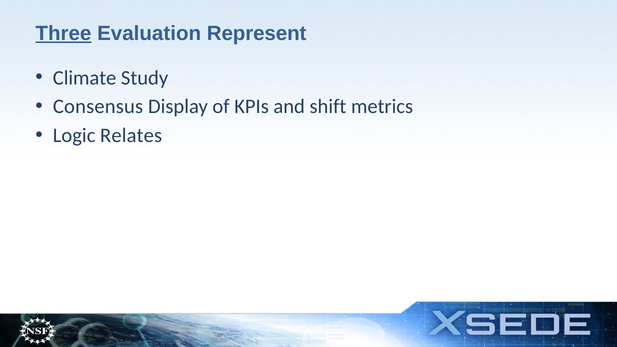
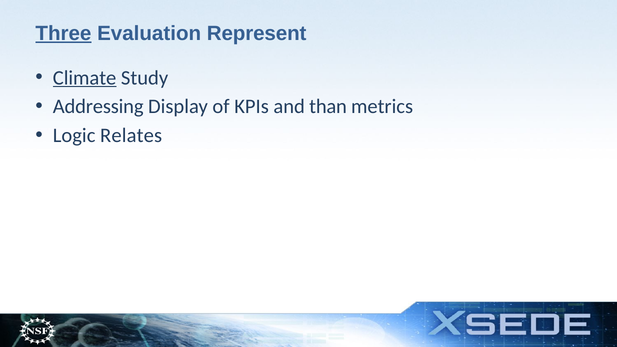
Climate underline: none -> present
Consensus: Consensus -> Addressing
shift: shift -> than
